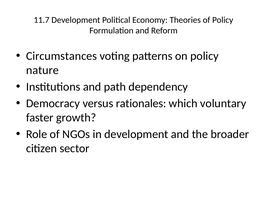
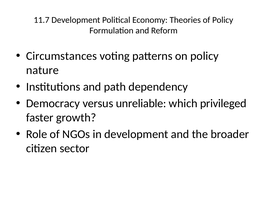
rationales: rationales -> unreliable
voluntary: voluntary -> privileged
